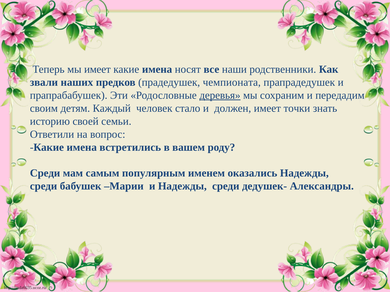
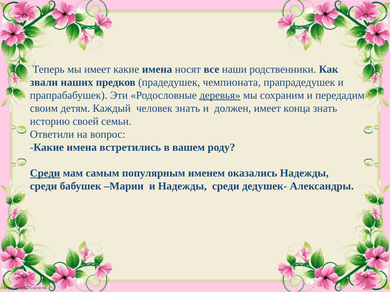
человек стало: стало -> знать
точки: точки -> конца
Среди at (45, 173) underline: none -> present
